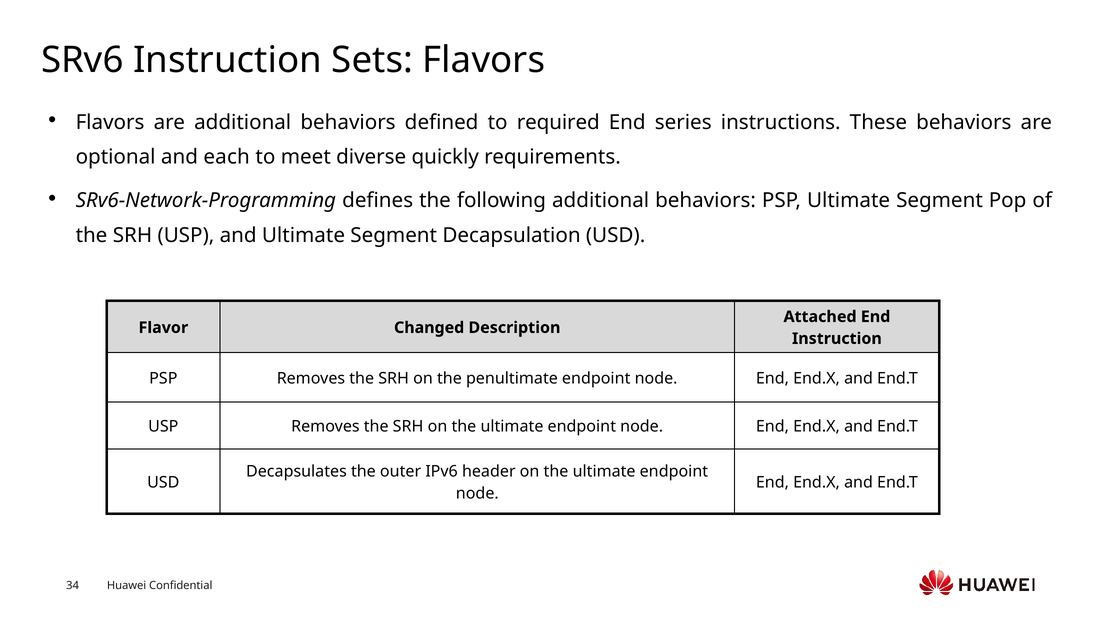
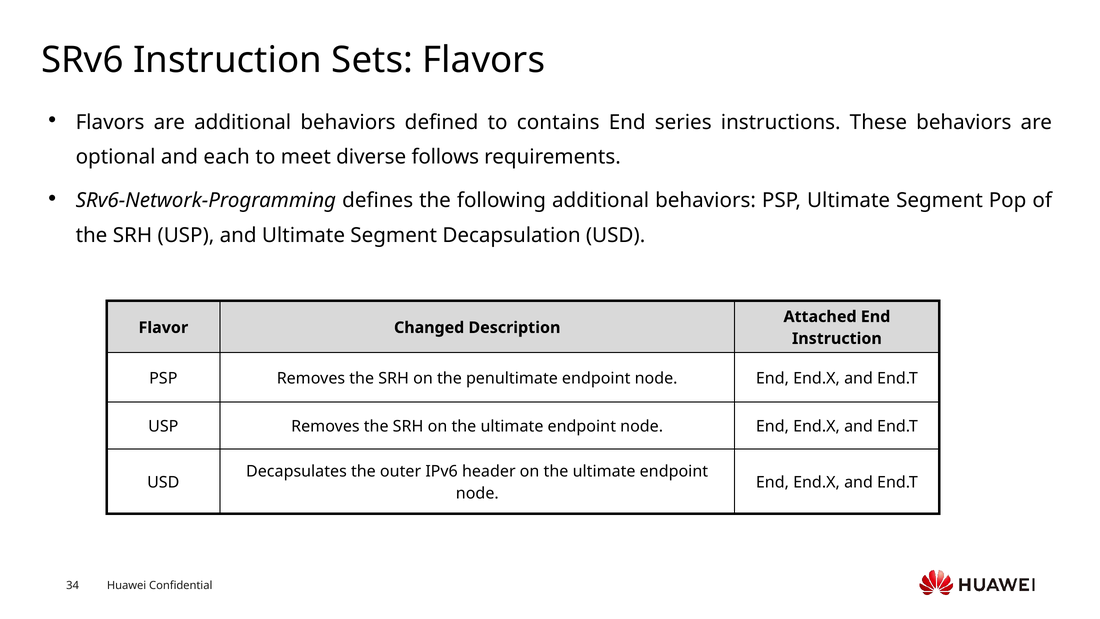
required: required -> contains
quickly: quickly -> follows
